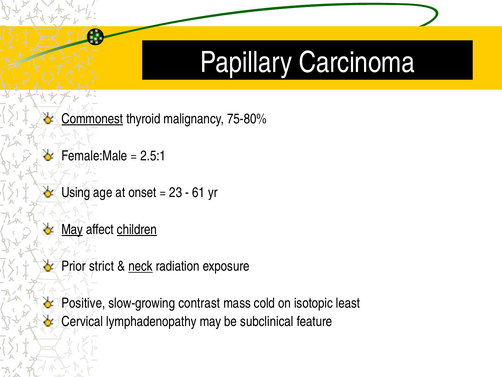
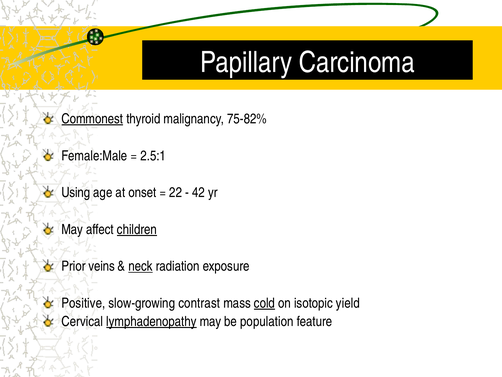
75-80%: 75-80% -> 75-82%
23: 23 -> 22
61: 61 -> 42
May at (72, 229) underline: present -> none
strict: strict -> veins
cold underline: none -> present
least: least -> yield
lymphadenopathy underline: none -> present
subclinical: subclinical -> population
